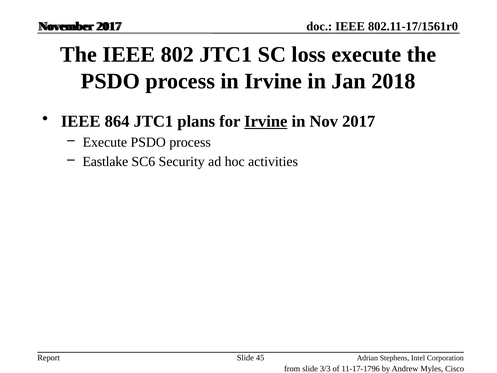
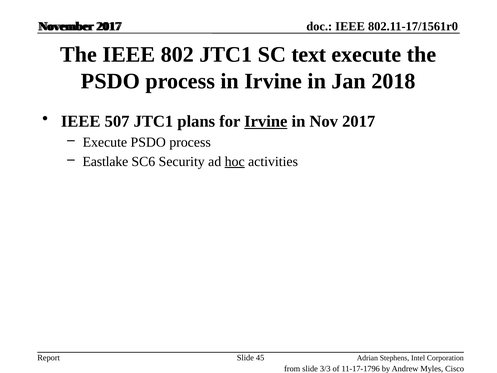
loss: loss -> text
864: 864 -> 507
hoc underline: none -> present
